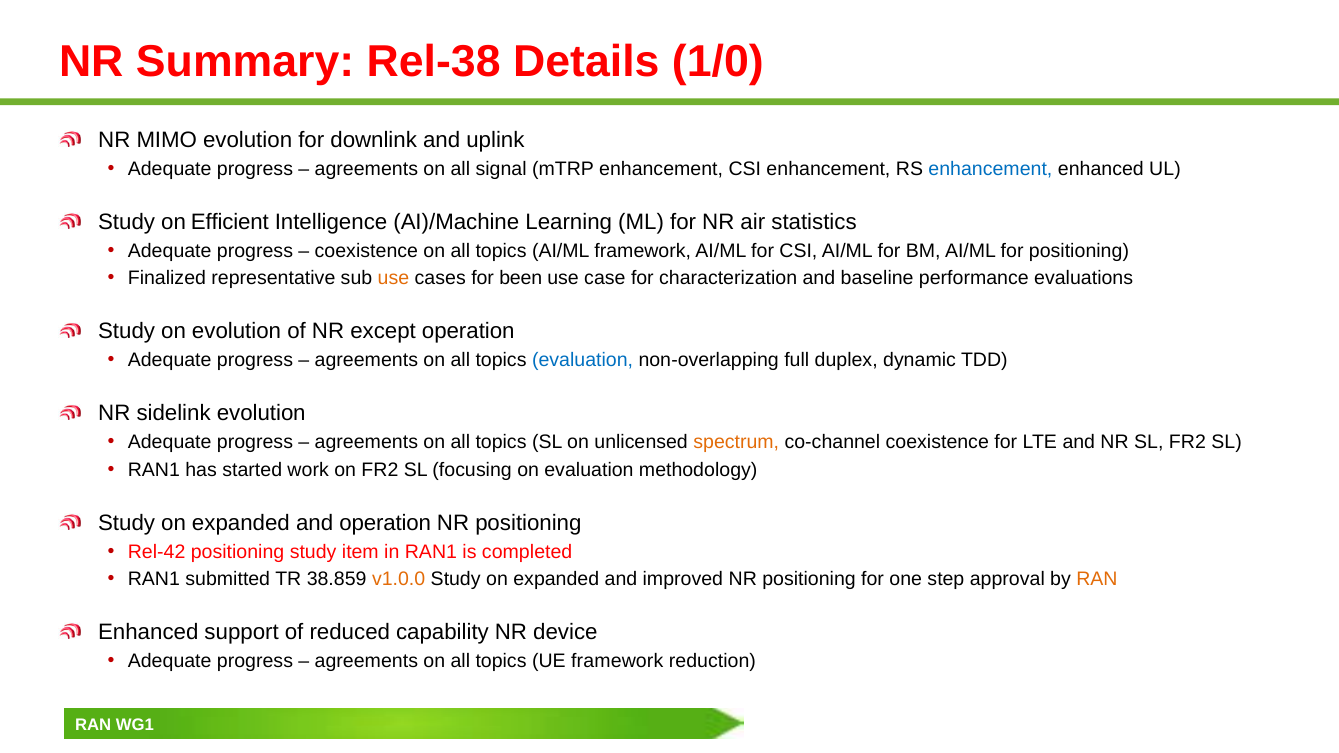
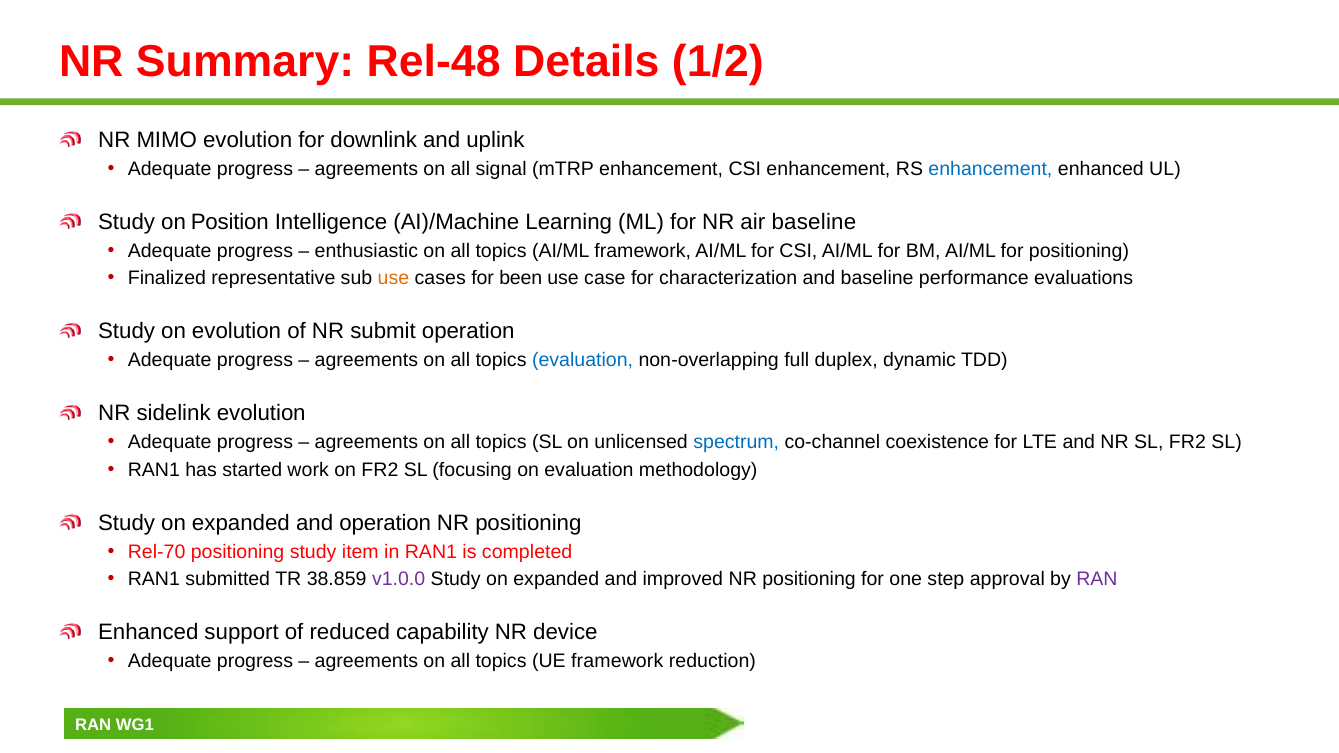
Rel-38: Rel-38 -> Rel-48
1/0: 1/0 -> 1/2
Efficient: Efficient -> Position
air statistics: statistics -> baseline
coexistence at (366, 251): coexistence -> enthusiastic
except: except -> submit
spectrum colour: orange -> blue
Rel-42: Rel-42 -> Rel-70
v1.0.0 colour: orange -> purple
RAN at (1097, 579) colour: orange -> purple
